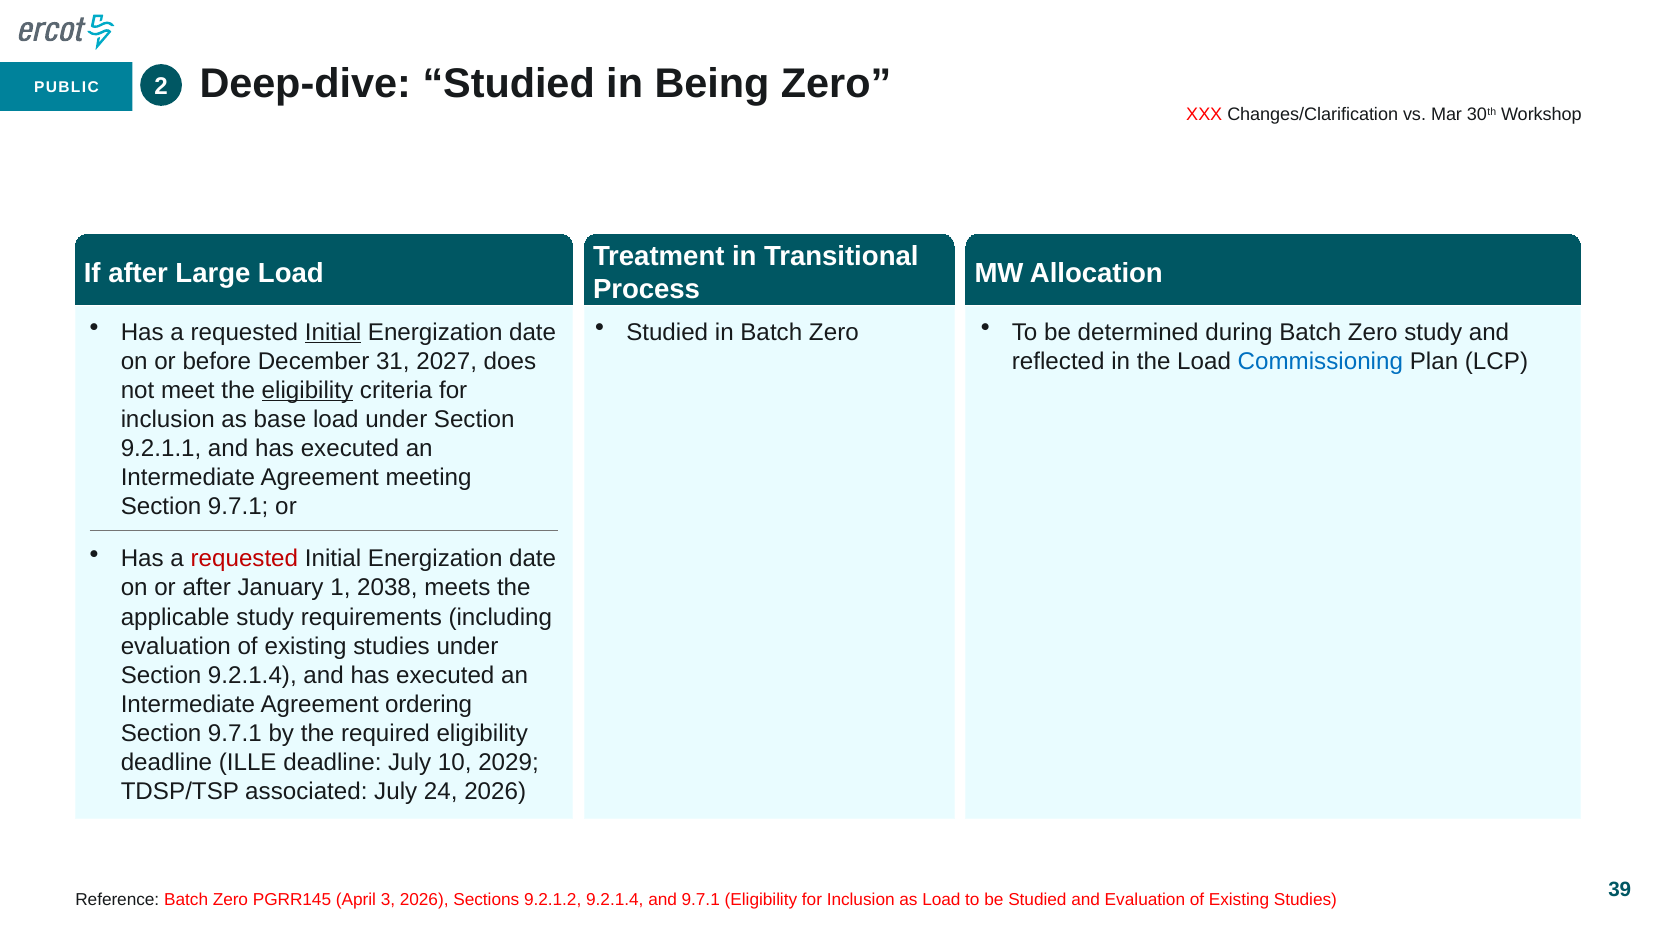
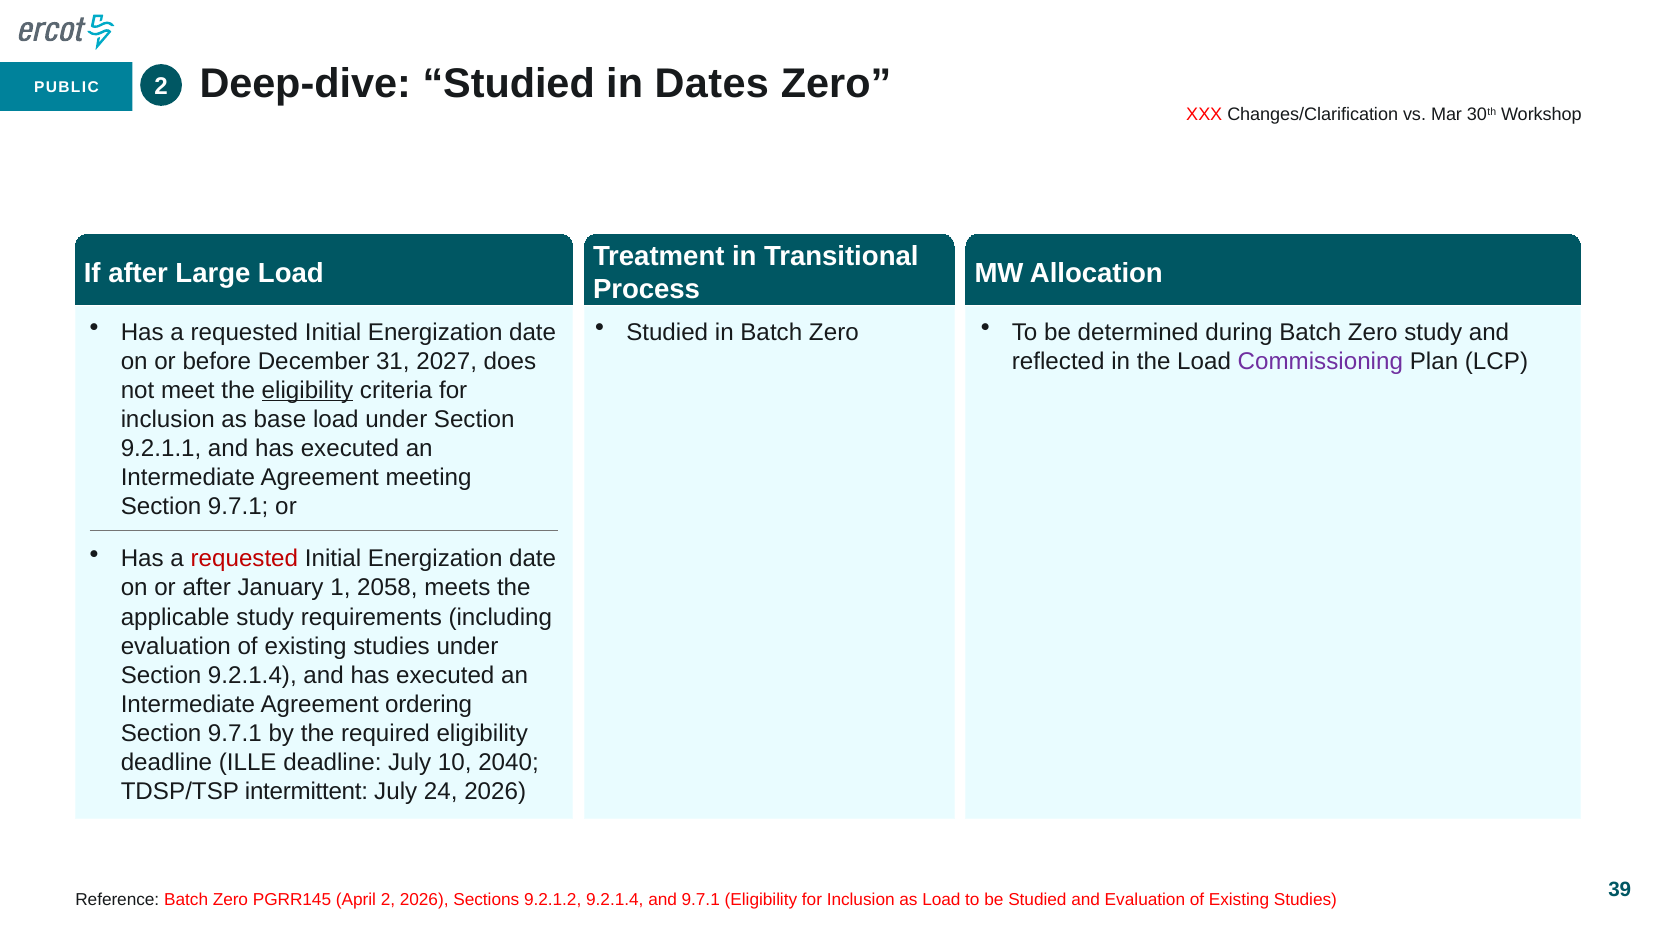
Being: Being -> Dates
Initial at (333, 332) underline: present -> none
Commissioning colour: blue -> purple
2038: 2038 -> 2058
2029: 2029 -> 2040
associated: associated -> intermittent
April 3: 3 -> 2
